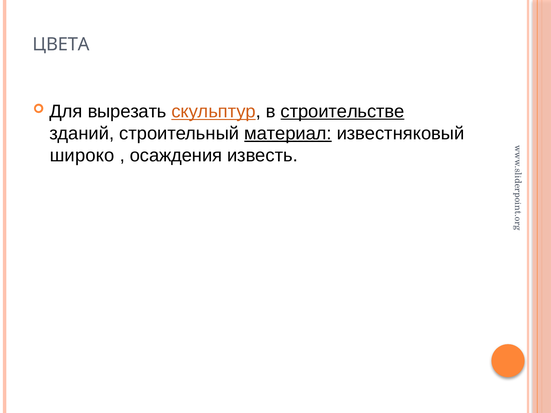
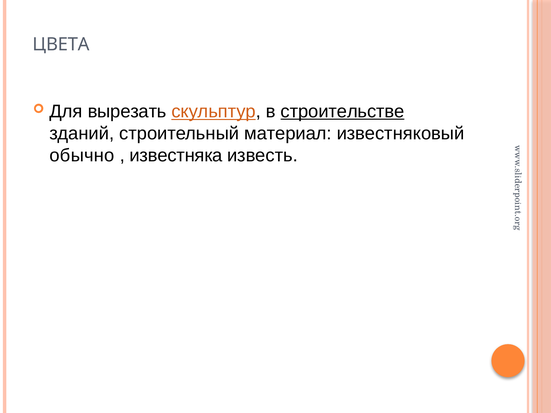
материал underline: present -> none
широко: широко -> обычно
осаждения: осаждения -> известняка
